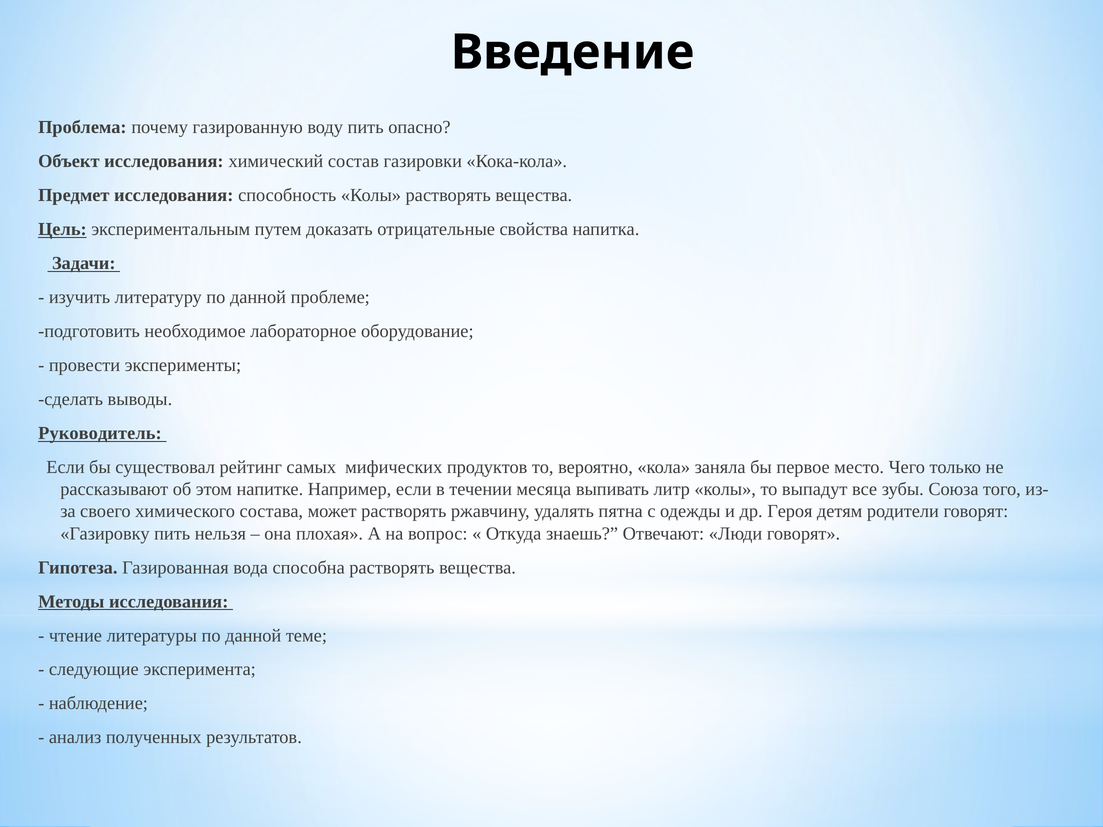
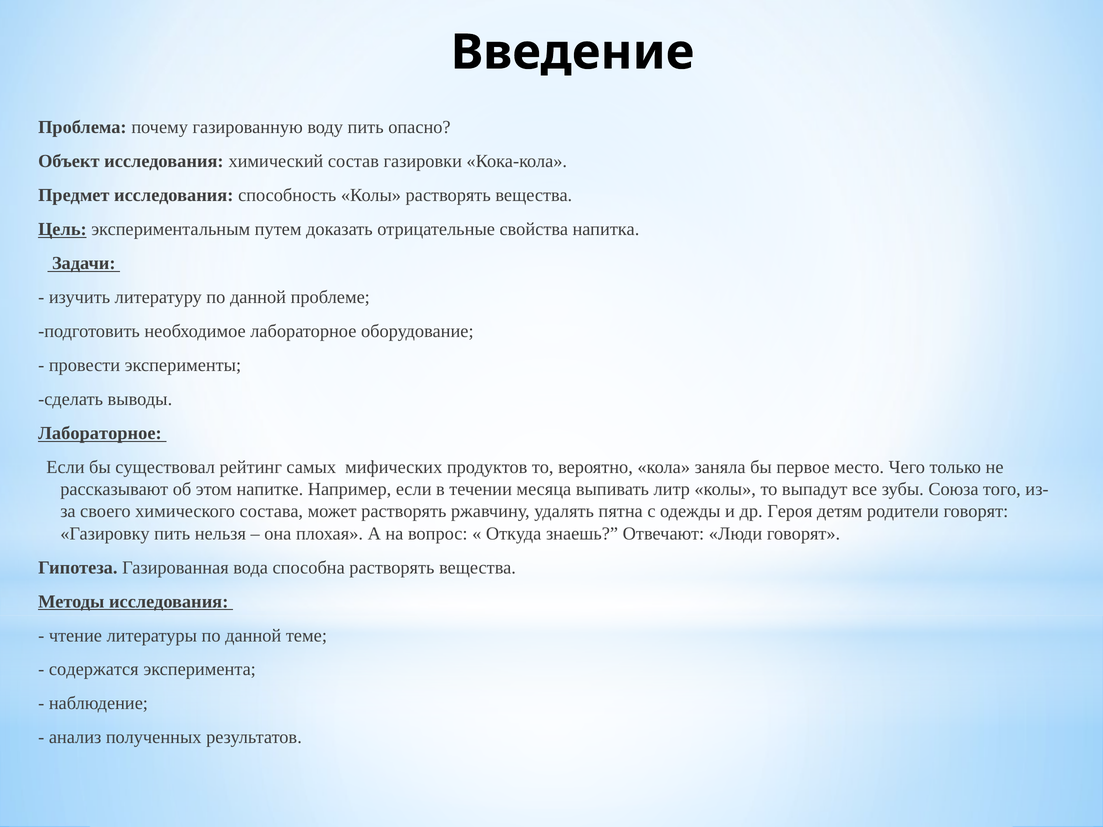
Руководитель at (100, 433): Руководитель -> Лабораторное
следующие: следующие -> содержатся
